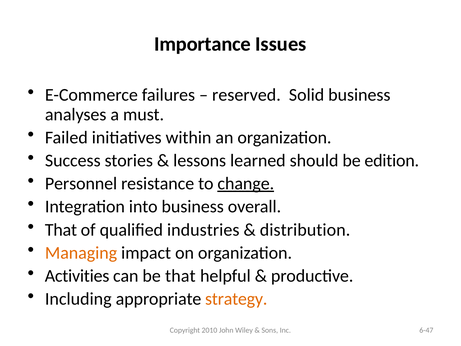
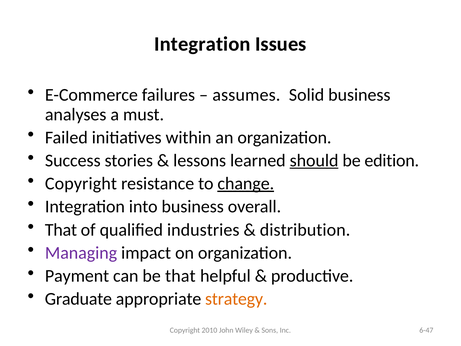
Importance at (203, 44): Importance -> Integration
reserved: reserved -> assumes
should underline: none -> present
Personnel at (81, 184): Personnel -> Copyright
Managing colour: orange -> purple
Activities: Activities -> Payment
Including: Including -> Graduate
